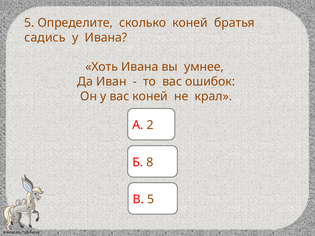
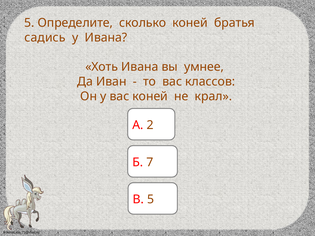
ошибок: ошибок -> классов
8: 8 -> 7
